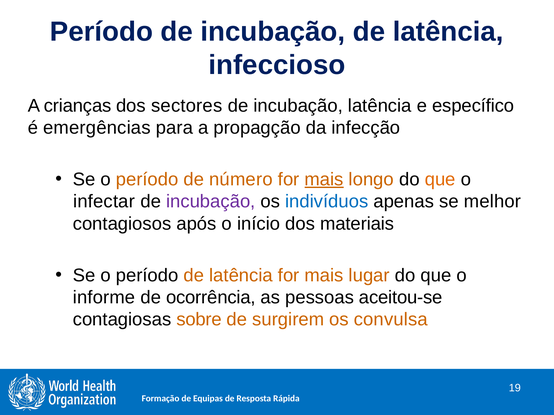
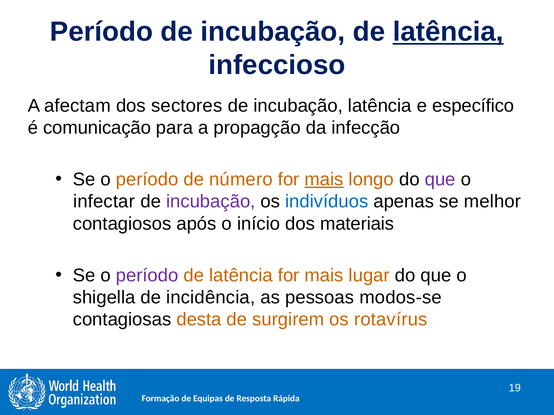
latência at (448, 32) underline: none -> present
crianças: crianças -> afectam
emergências: emergências -> comunicação
que at (440, 180) colour: orange -> purple
período at (147, 276) colour: black -> purple
informe: informe -> shigella
ocorrência: ocorrência -> incidência
aceitou-se: aceitou-se -> modos-se
sobre: sobre -> desta
convulsa: convulsa -> rotavírus
